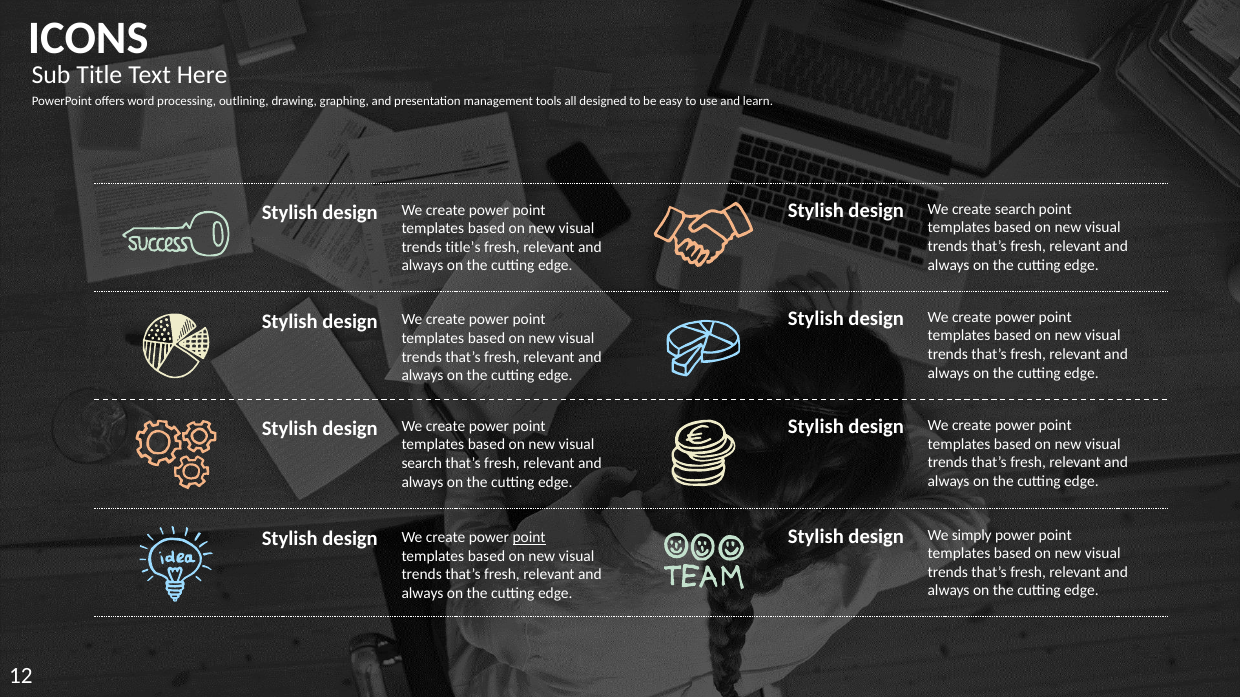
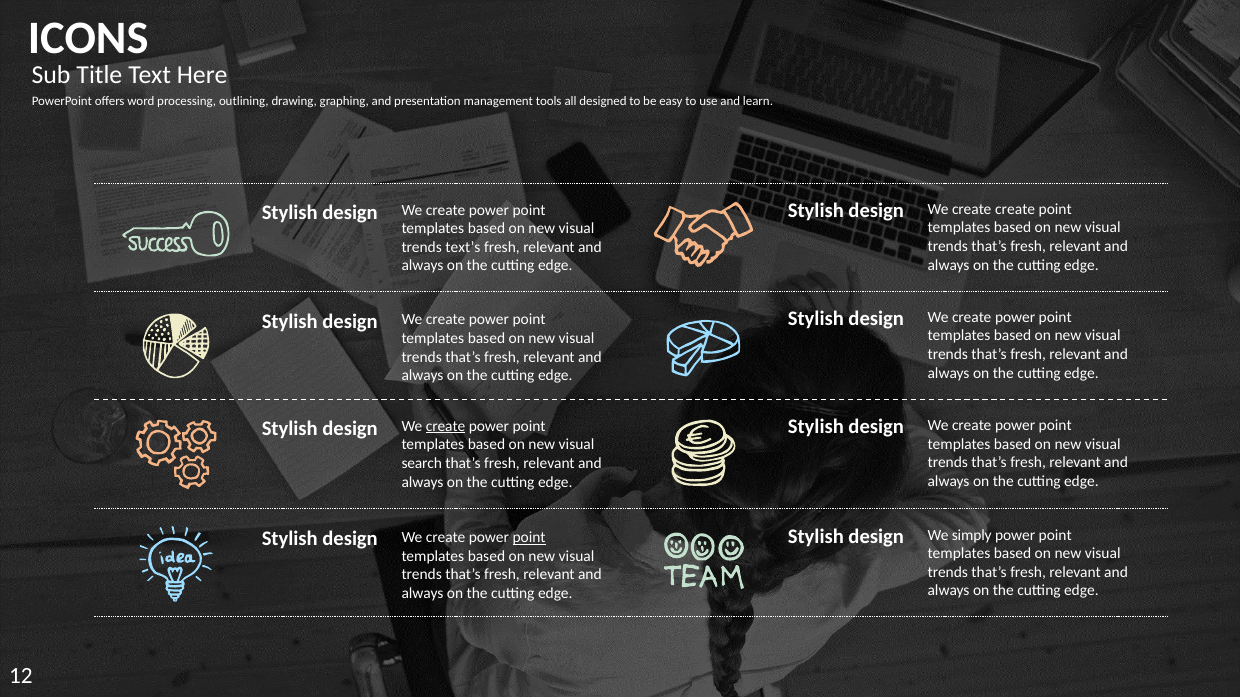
create search: search -> create
title’s: title’s -> text’s
create at (446, 427) underline: none -> present
